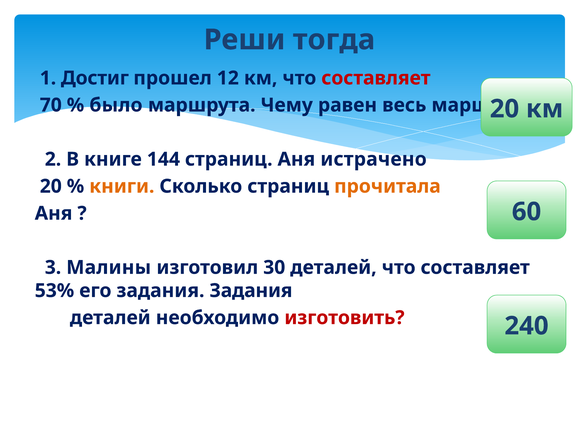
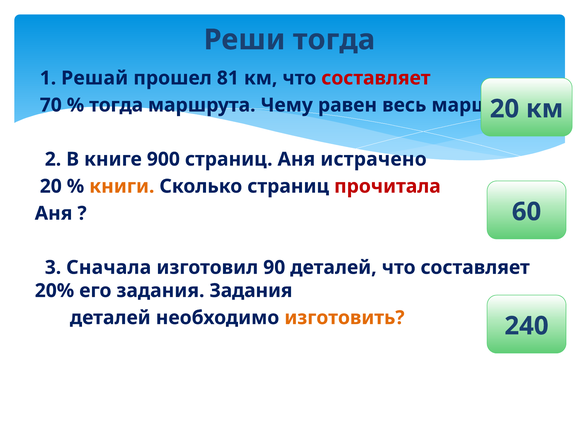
Достиг: Достиг -> Решай
12: 12 -> 81
было at (116, 105): было -> тогда
144: 144 -> 900
прочитала colour: orange -> red
Малины: Малины -> Сначала
30: 30 -> 90
53%: 53% -> 20%
изготовить colour: red -> orange
